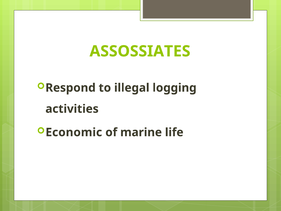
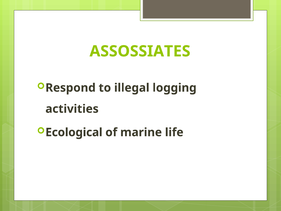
Economic: Economic -> Ecological
